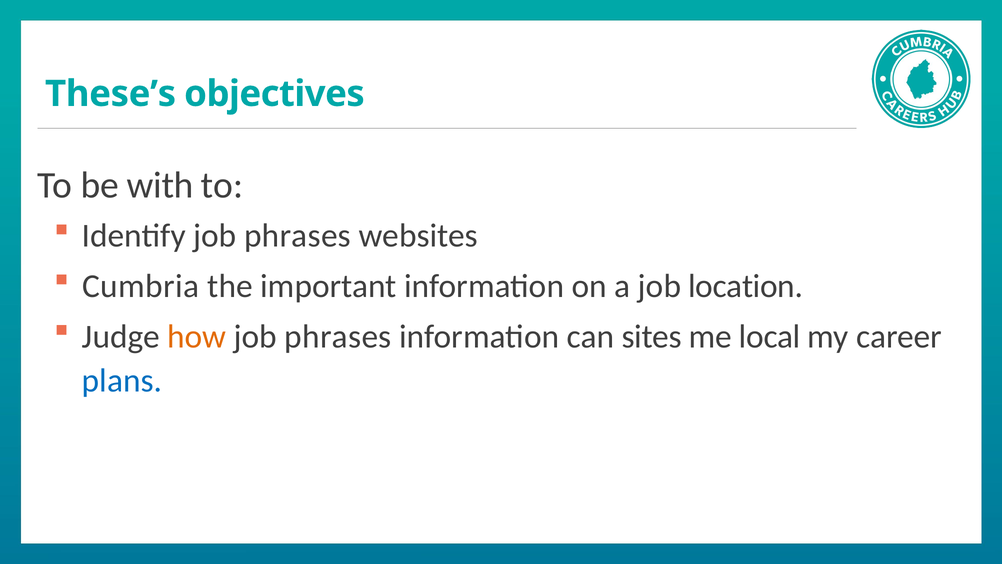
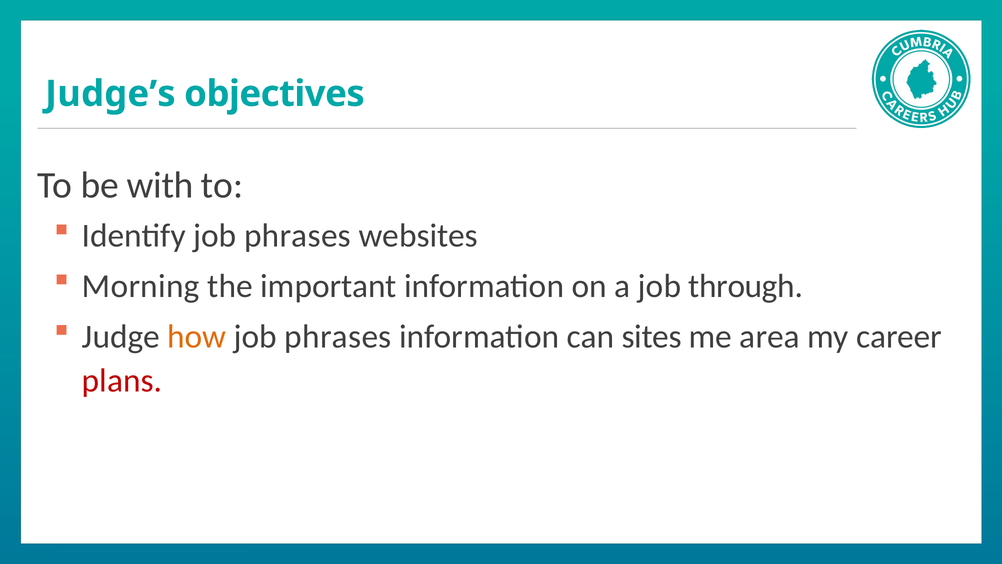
These’s: These’s -> Judge’s
Cumbria: Cumbria -> Morning
location: location -> through
local: local -> area
plans colour: blue -> red
